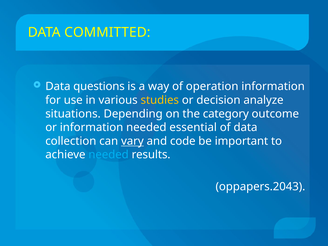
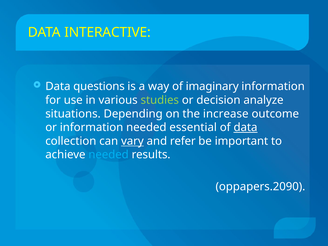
COMMITTED: COMMITTED -> INTERACTIVE
operation: operation -> imaginary
studies colour: yellow -> light green
category: category -> increase
data at (246, 127) underline: none -> present
code: code -> refer
oppapers.2043: oppapers.2043 -> oppapers.2090
